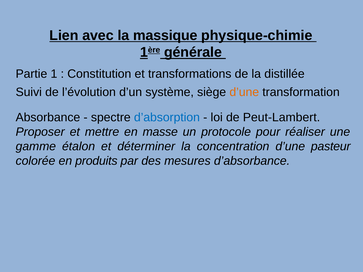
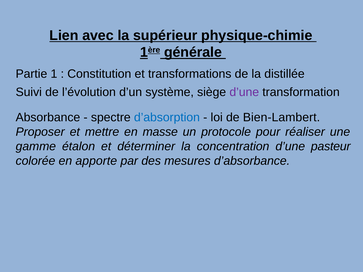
massique: massique -> supérieur
d’une at (244, 92) colour: orange -> purple
Peut-Lambert: Peut-Lambert -> Bien-Lambert
produits: produits -> apporte
